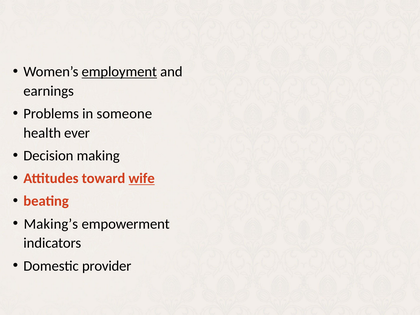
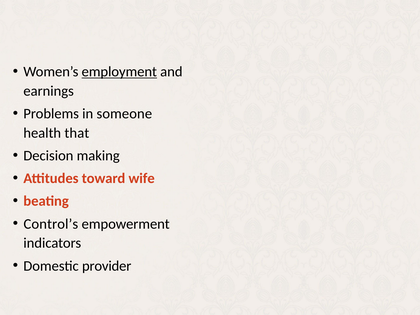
ever: ever -> that
wife underline: present -> none
Making’s: Making’s -> Control’s
